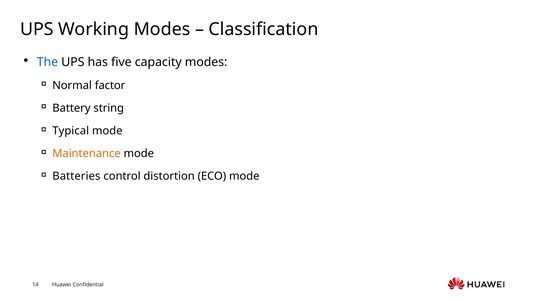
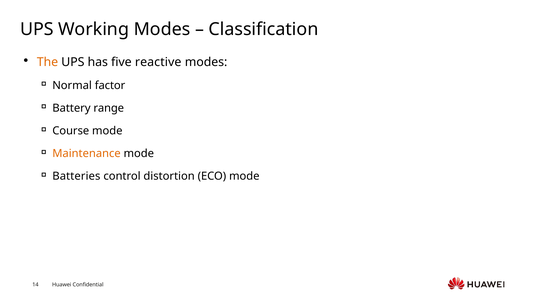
The colour: blue -> orange
capacity: capacity -> reactive
string: string -> range
Typical: Typical -> Course
